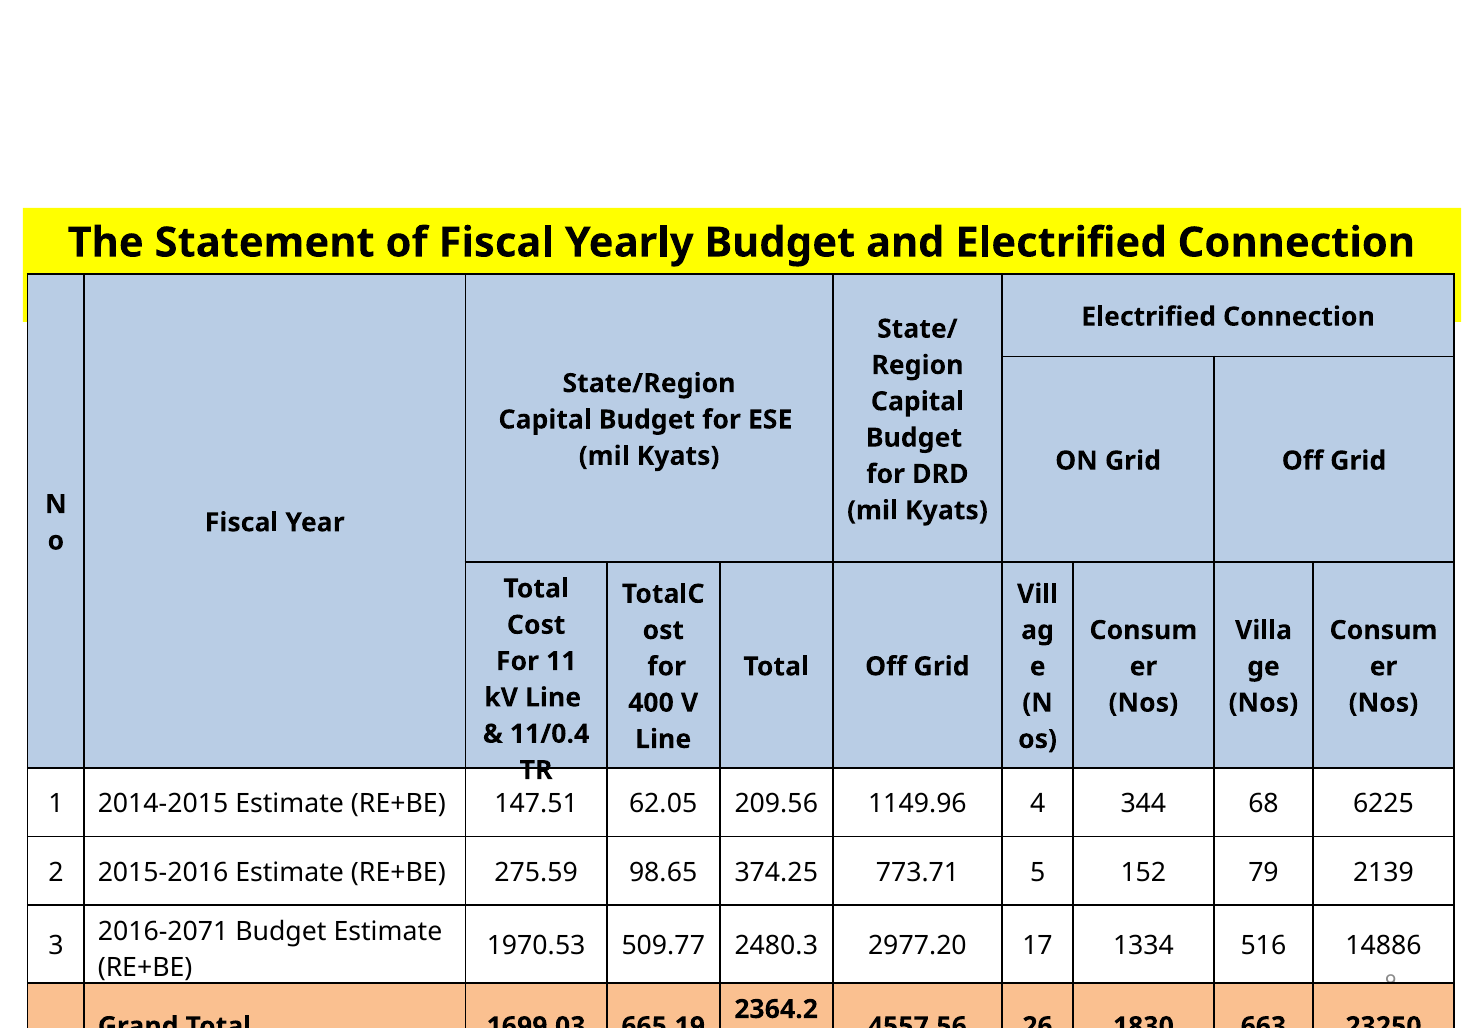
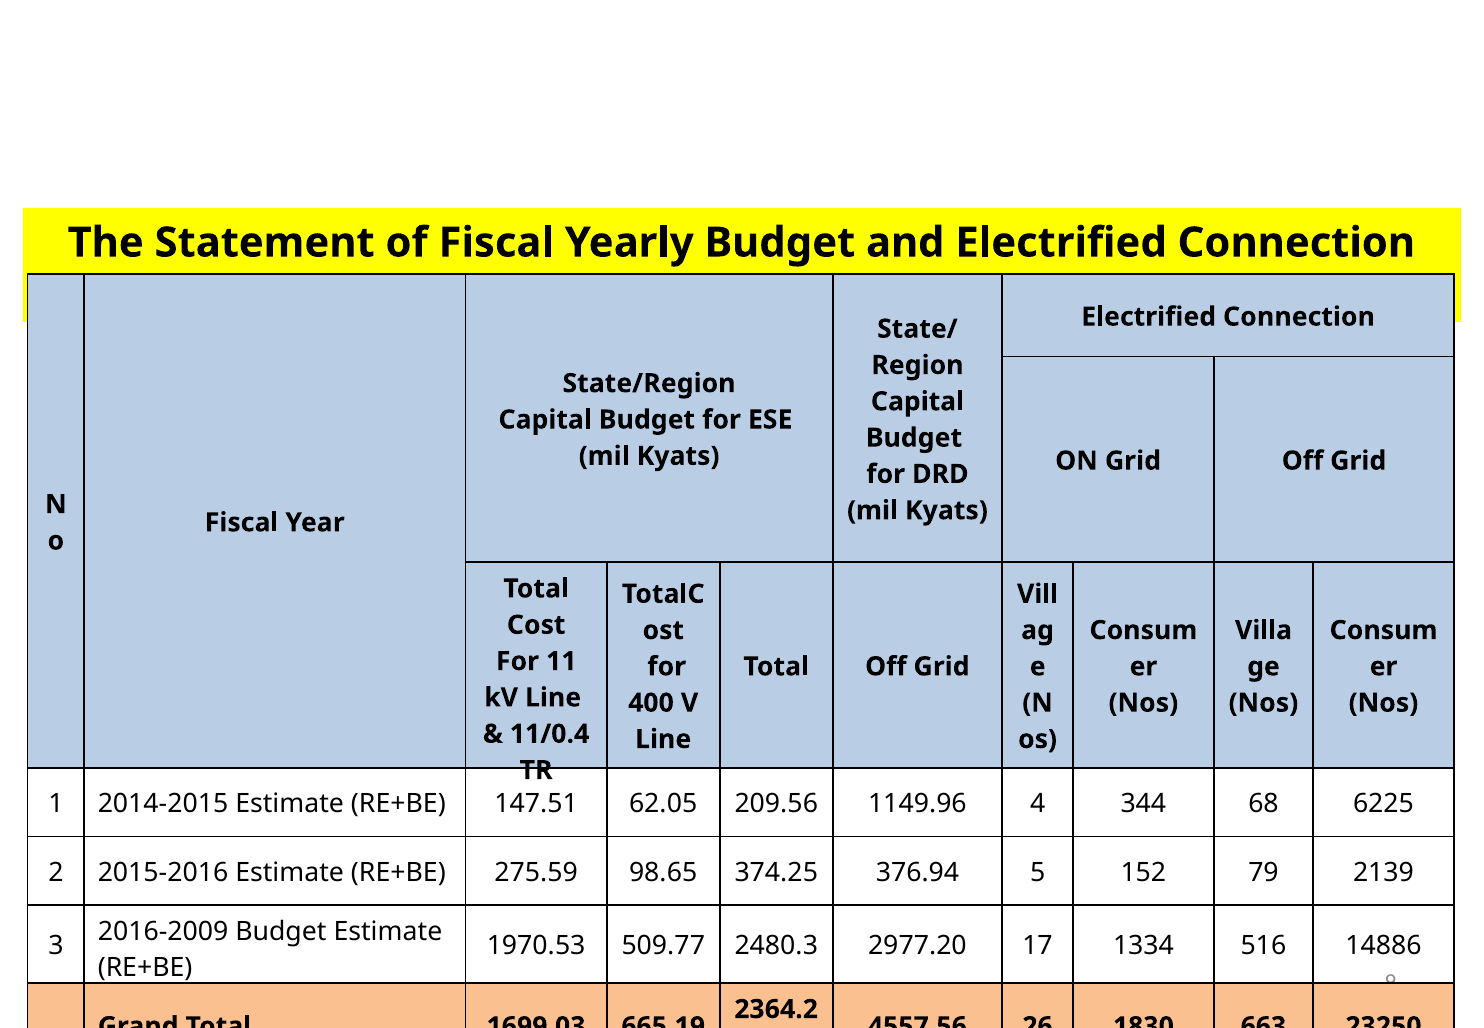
773.71: 773.71 -> 376.94
2016-2071: 2016-2071 -> 2016-2009
